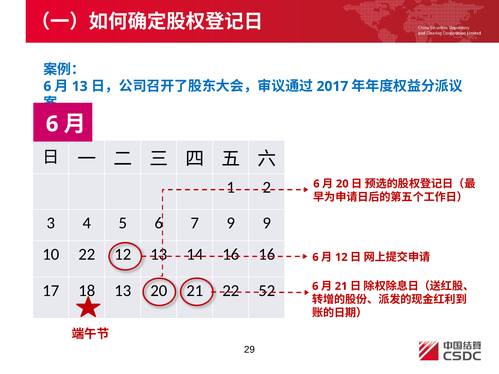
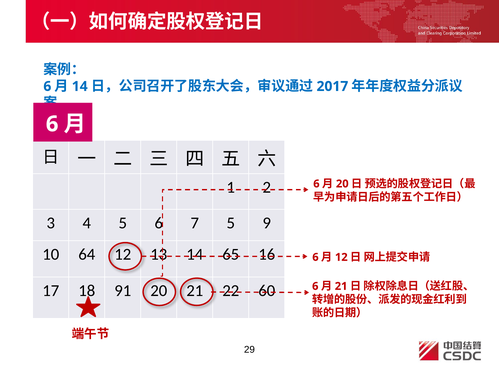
13 at (80, 86): 13 -> 14
7 9: 9 -> 5
10 22: 22 -> 64
14 16: 16 -> 65
13 at (123, 291): 13 -> 91
52: 52 -> 60
